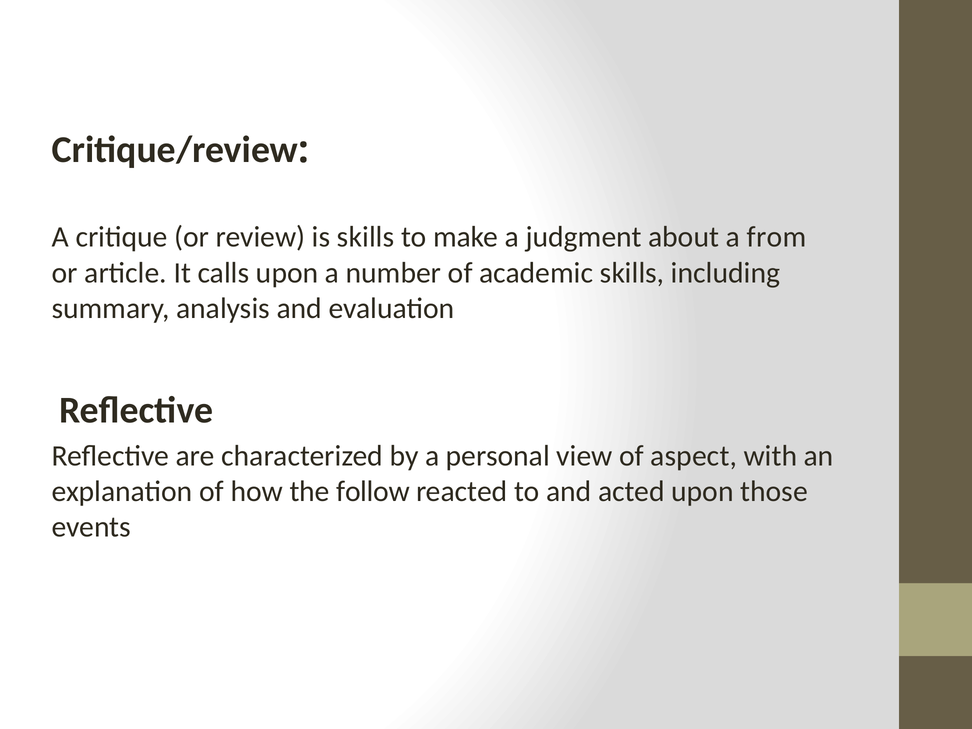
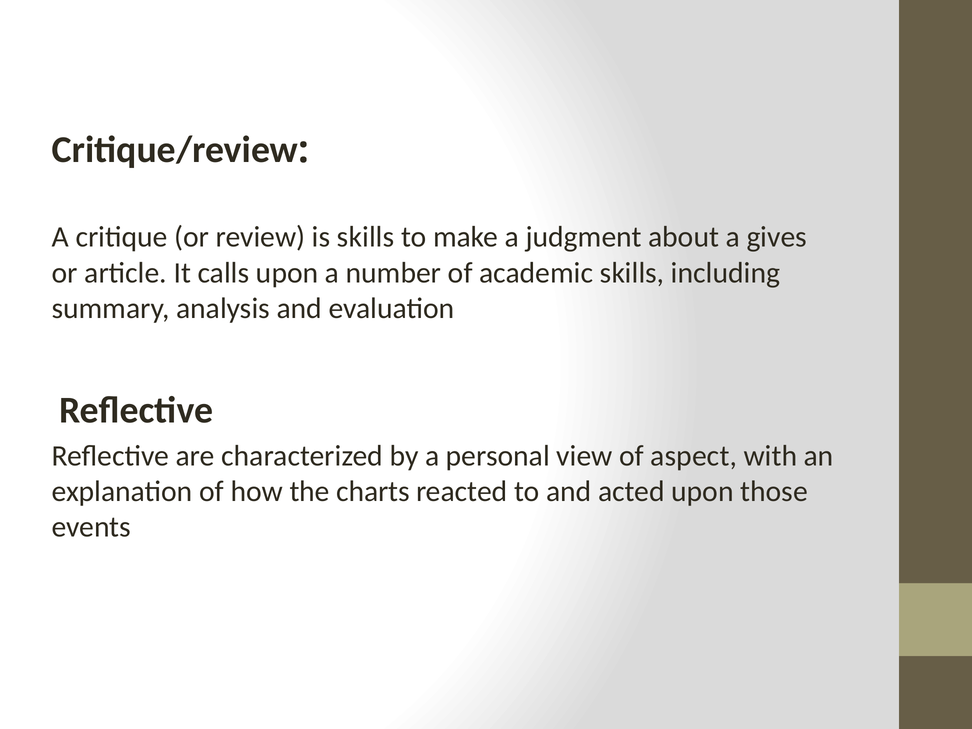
from: from -> gives
follow: follow -> charts
